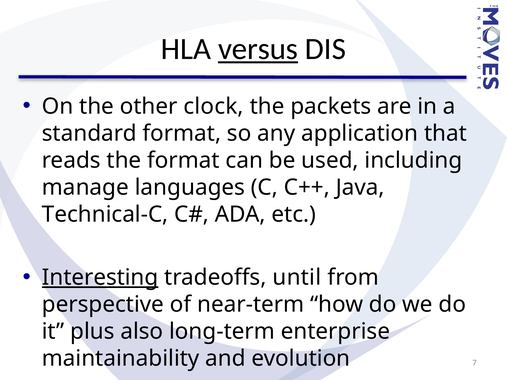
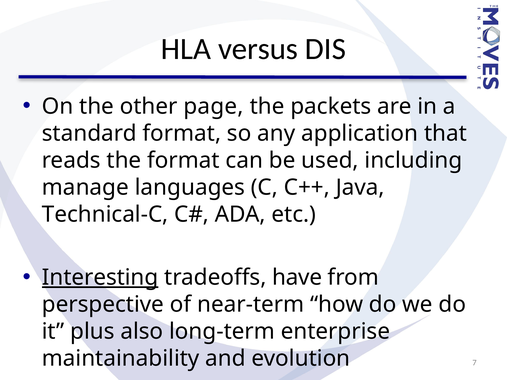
versus underline: present -> none
clock: clock -> page
until: until -> have
